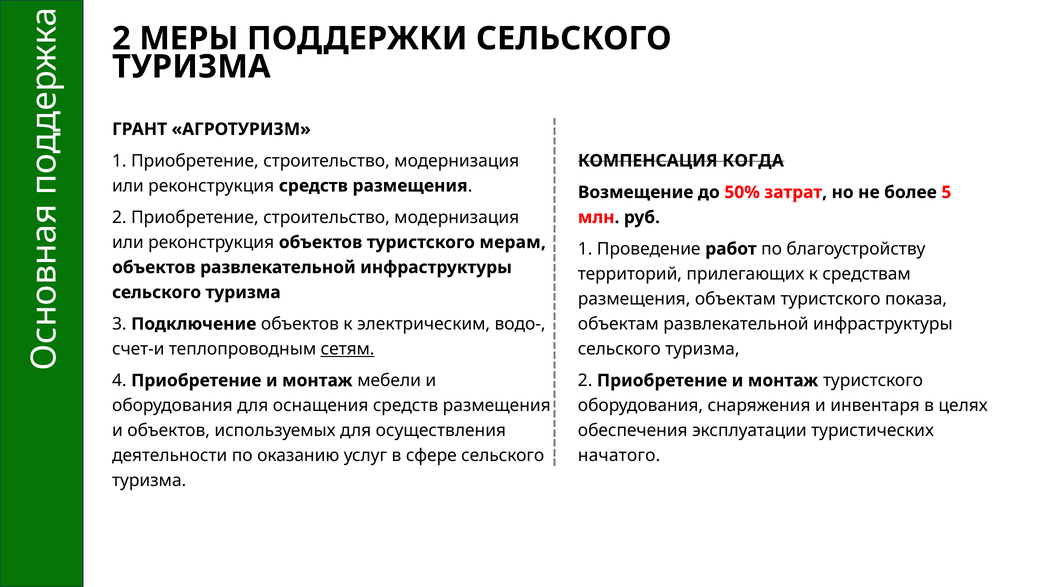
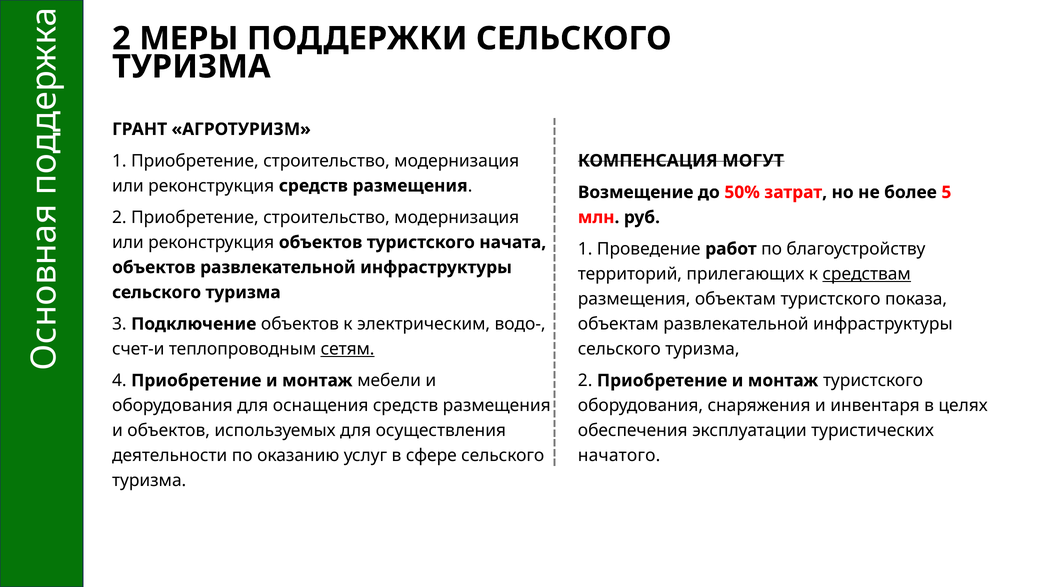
КОГДА: КОГДА -> МОГУТ
мерам: мерам -> начата
средствам underline: none -> present
